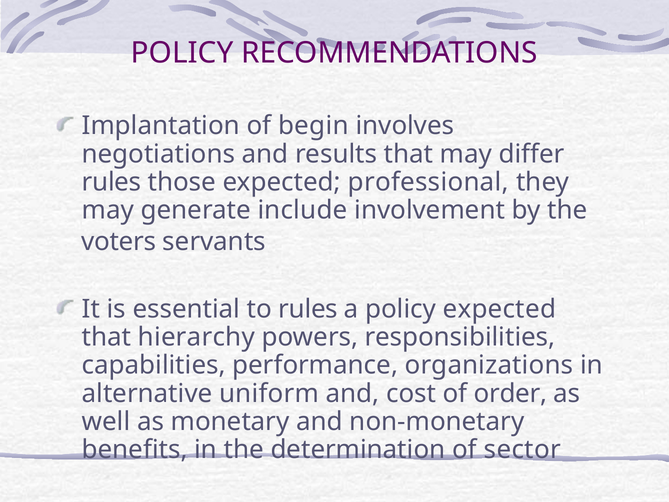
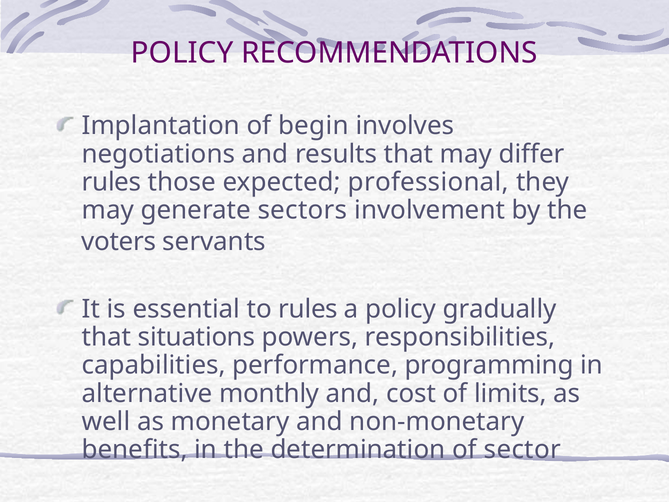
include: include -> sectors
policy expected: expected -> gradually
hierarchy: hierarchy -> situations
organizations: organizations -> programming
uniform: uniform -> monthly
order: order -> limits
